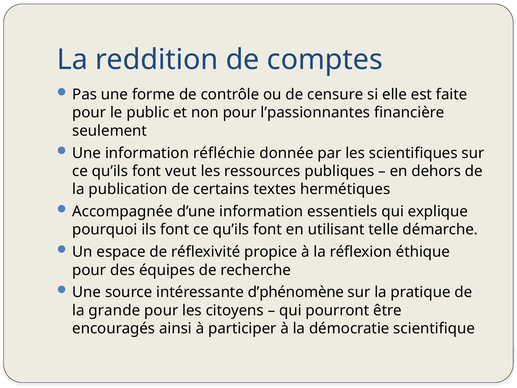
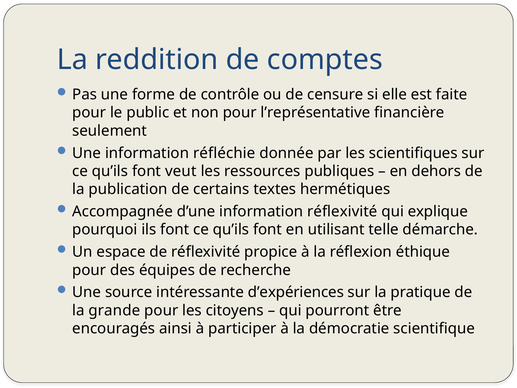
l’passionnantes: l’passionnantes -> l’représentative
information essentiels: essentiels -> réflexivité
d’phénomène: d’phénomène -> d’expériences
